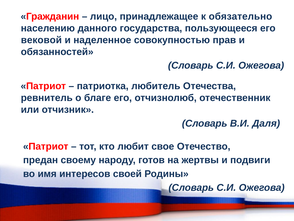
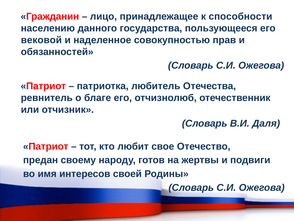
обязательно: обязательно -> способности
